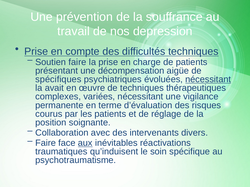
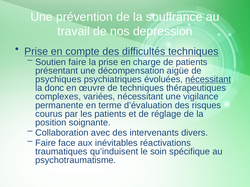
spécifiques: spécifiques -> psychiques
avait: avait -> donc
aux underline: present -> none
